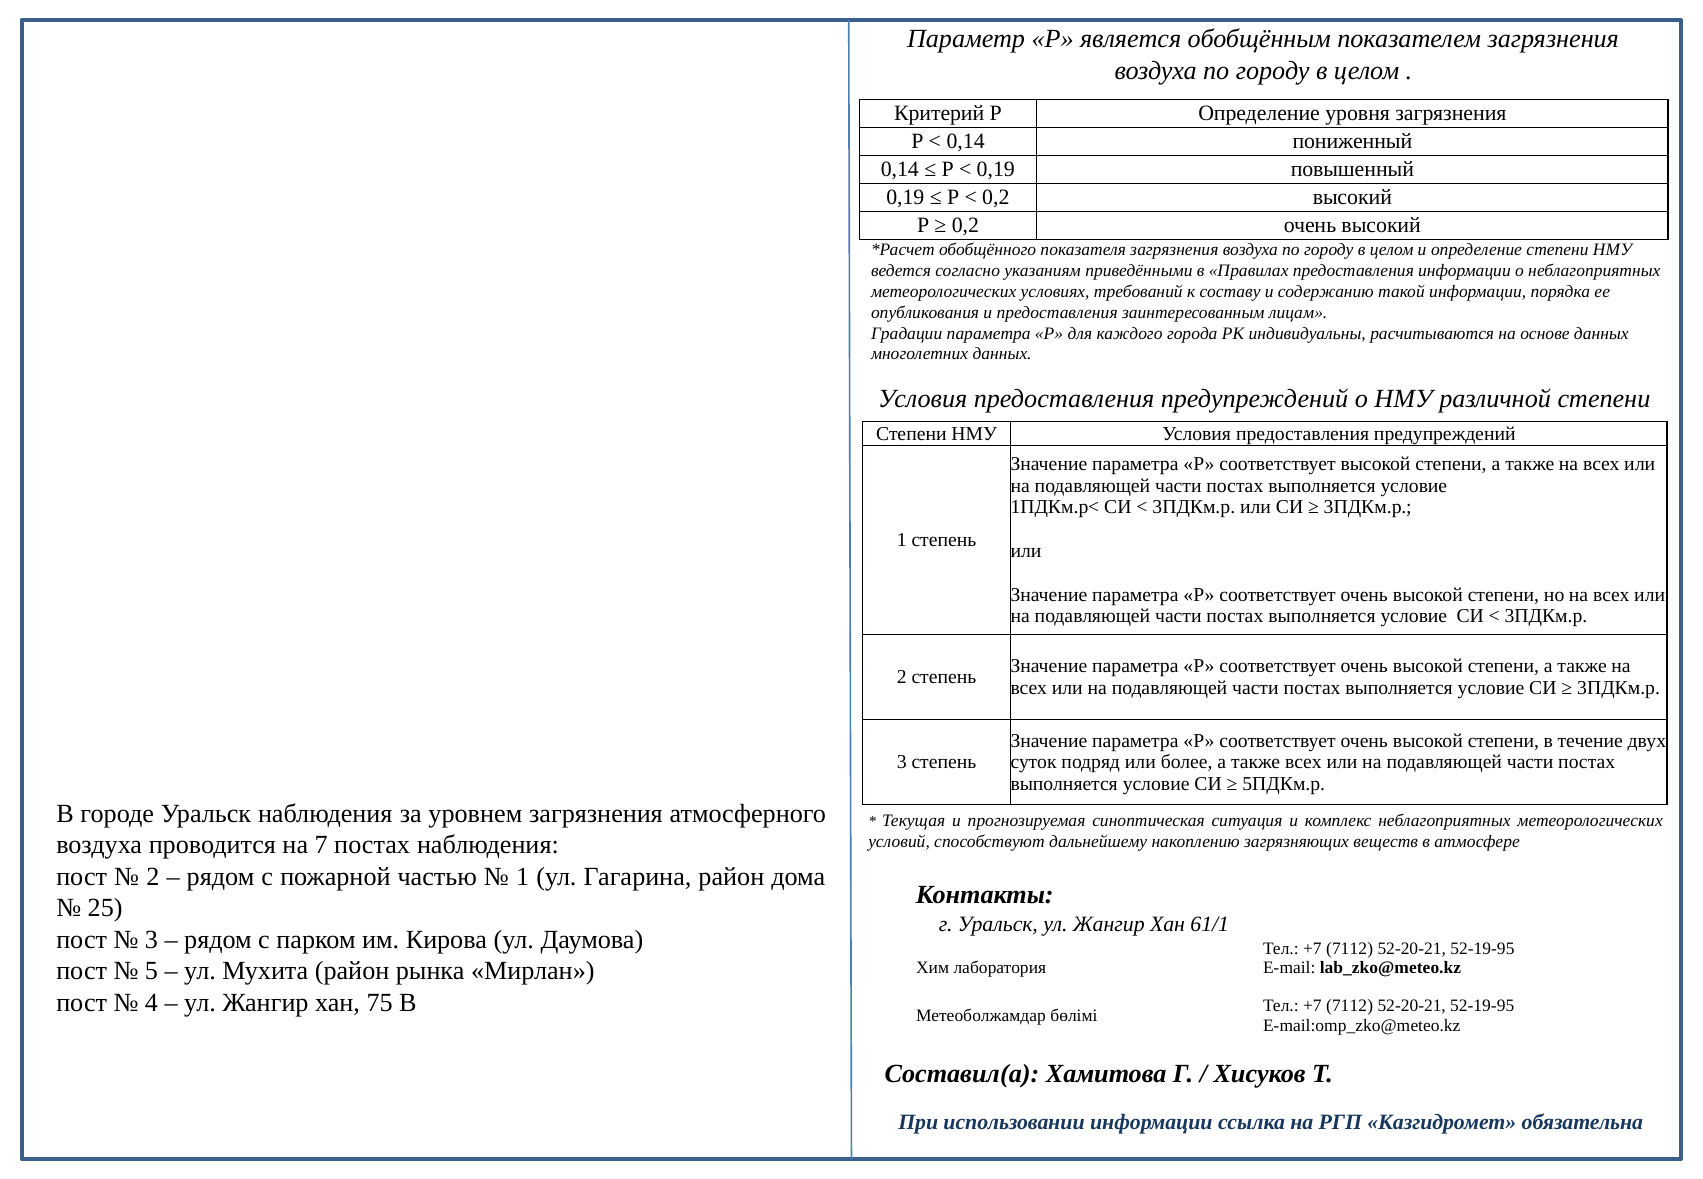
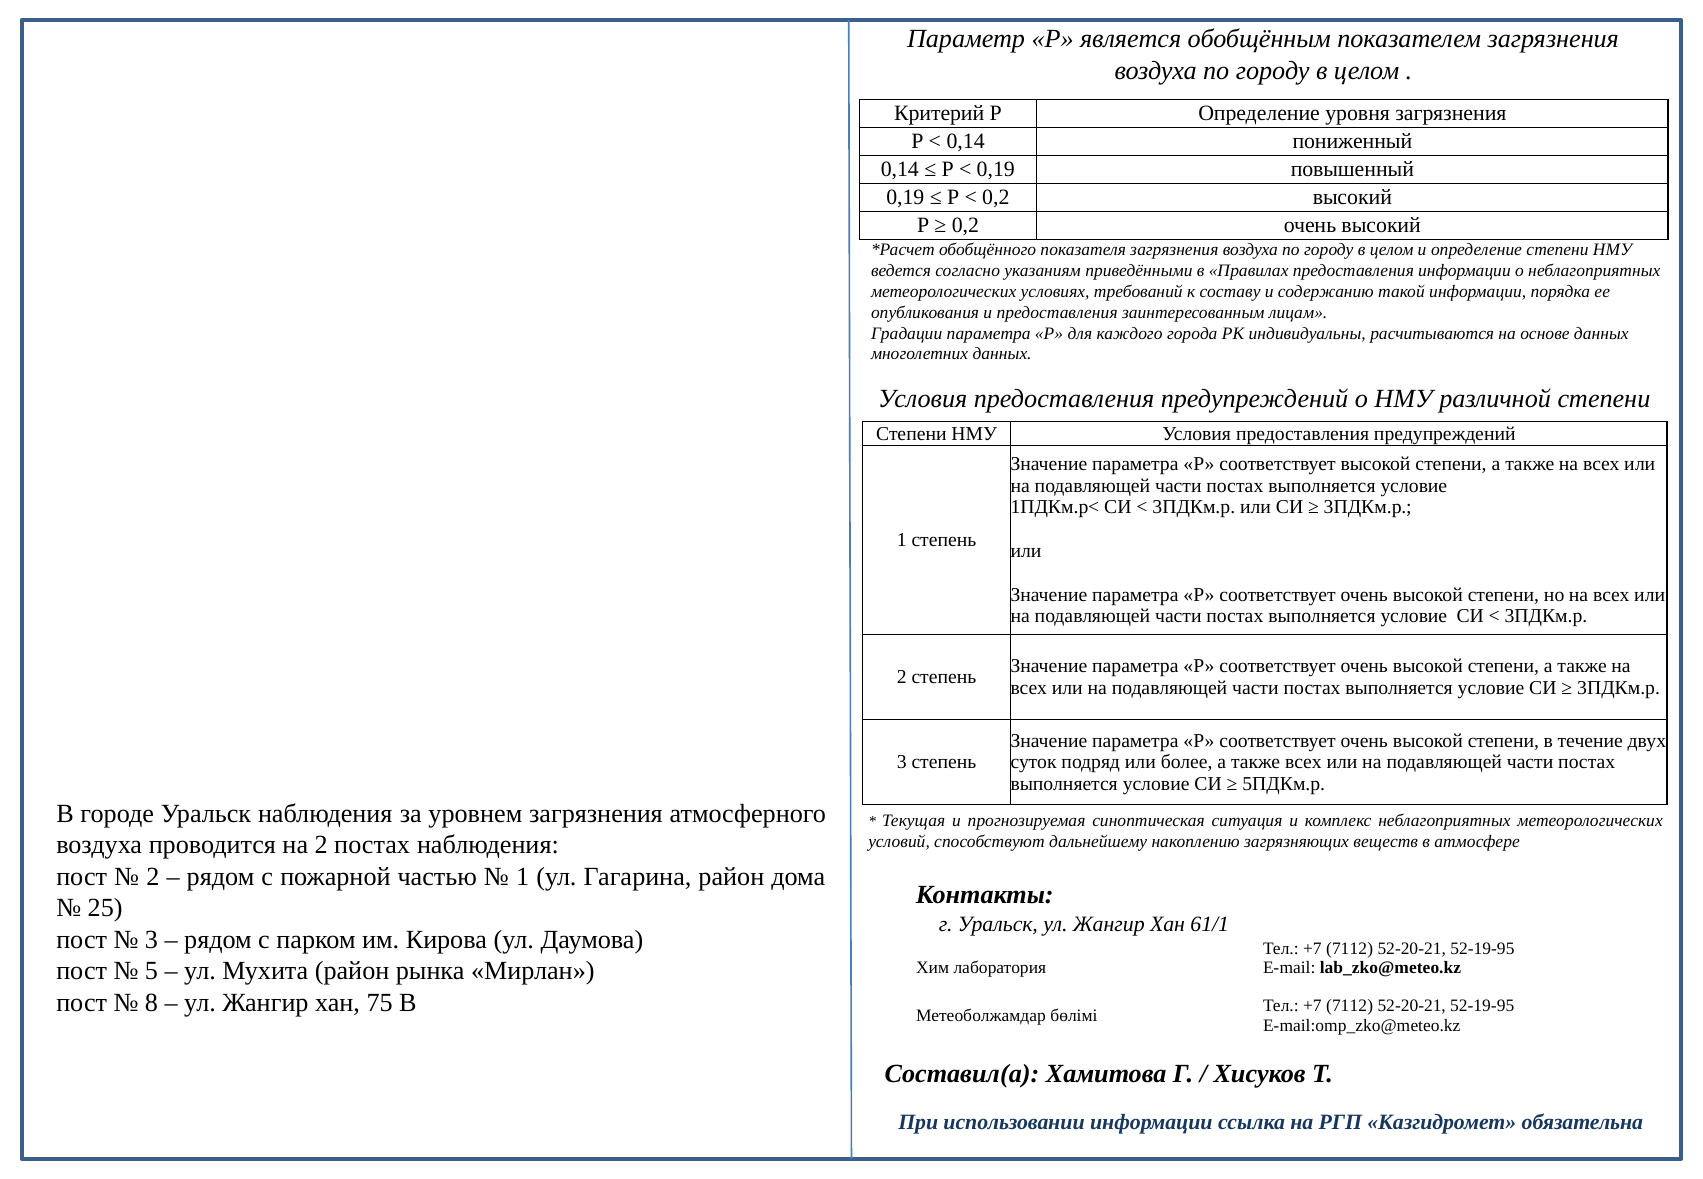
на 7: 7 -> 2
4: 4 -> 8
